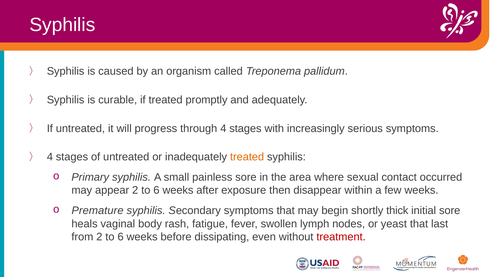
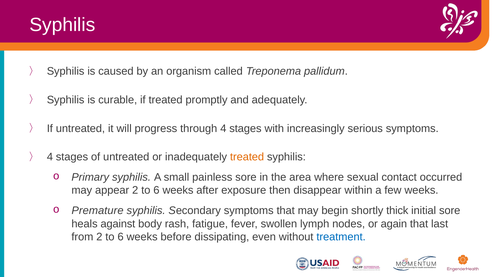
vaginal: vaginal -> against
yeast: yeast -> again
treatment colour: red -> blue
